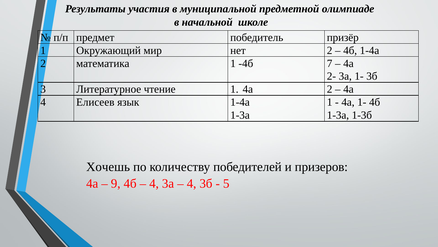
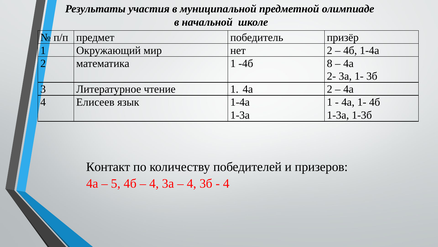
7: 7 -> 8
Хочешь: Хочешь -> Контакт
9: 9 -> 5
5 at (226, 183): 5 -> 4
